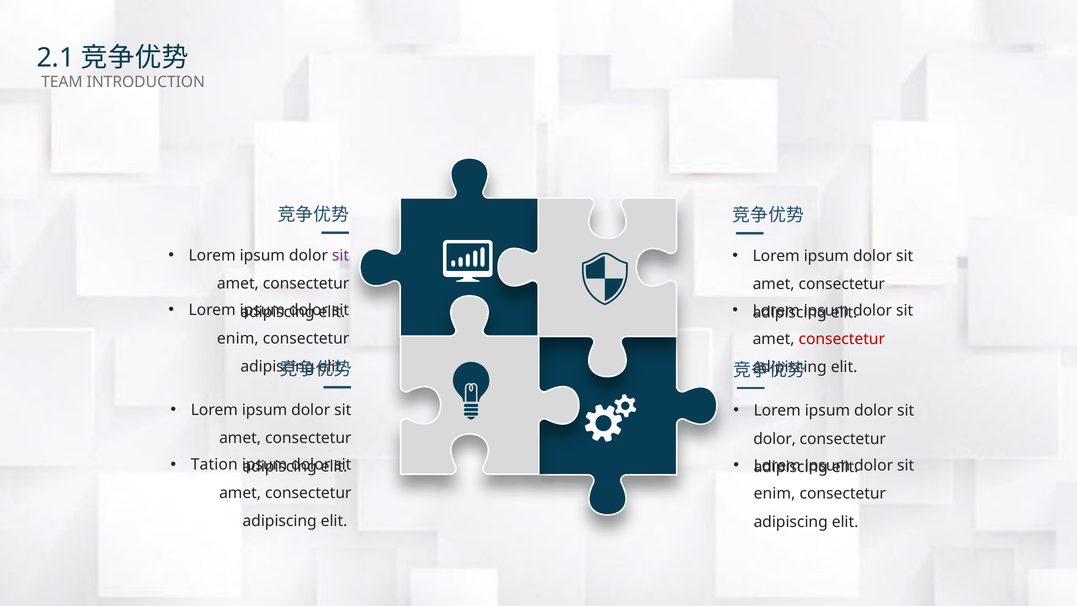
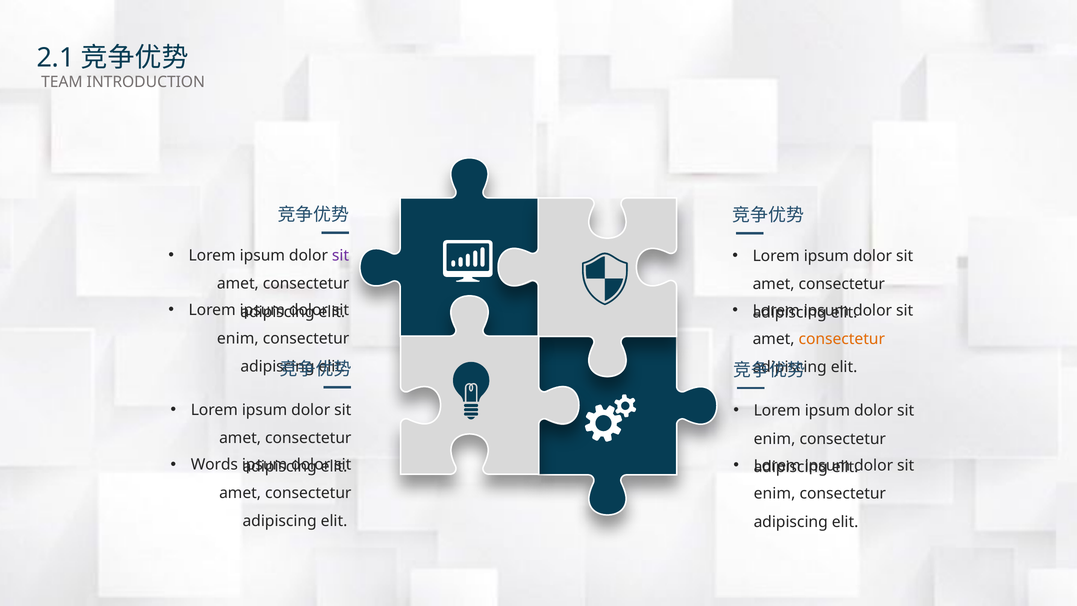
consectetur at (842, 339) colour: red -> orange
dolor at (775, 439): dolor -> enim
Tation: Tation -> Words
